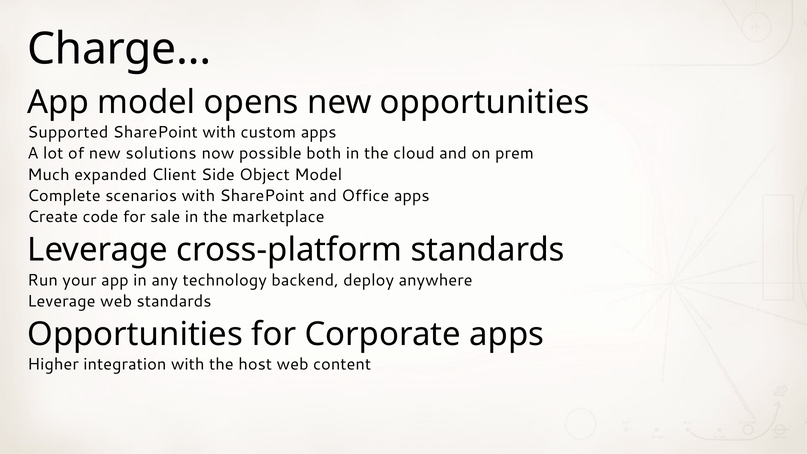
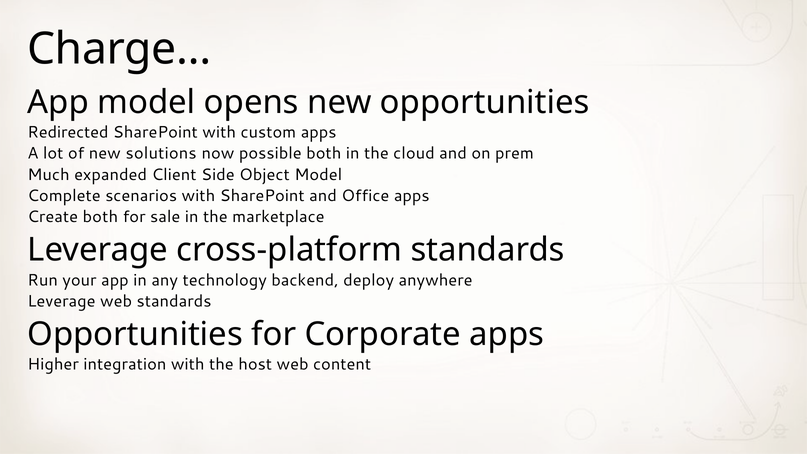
Supported: Supported -> Redirected
Create code: code -> both
